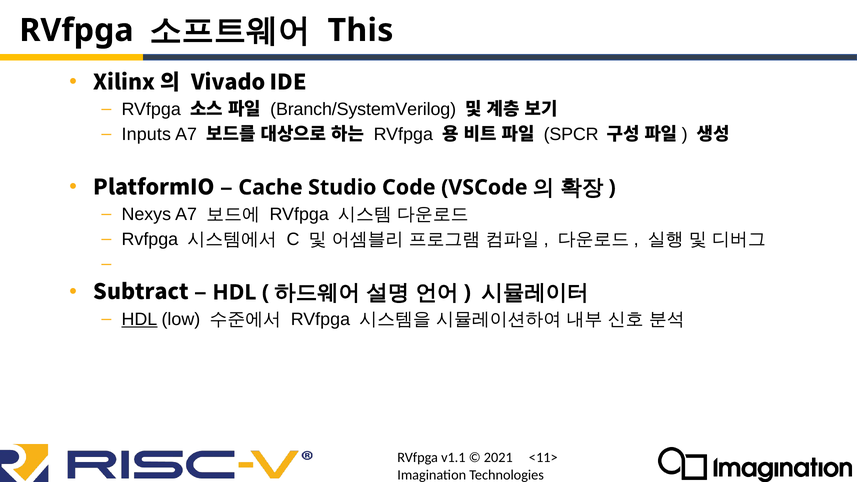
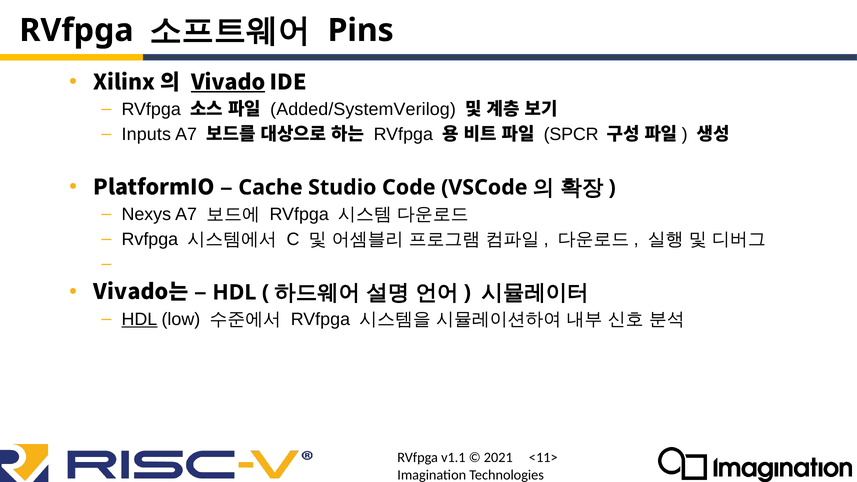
This: This -> Pins
Vivado underline: none -> present
Branch/SystemVerilog: Branch/SystemVerilog -> Added/SystemVerilog
Subtract: Subtract -> Vivado는
